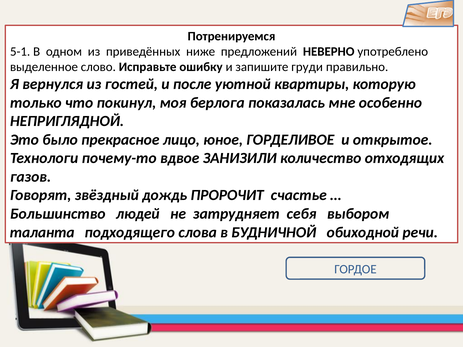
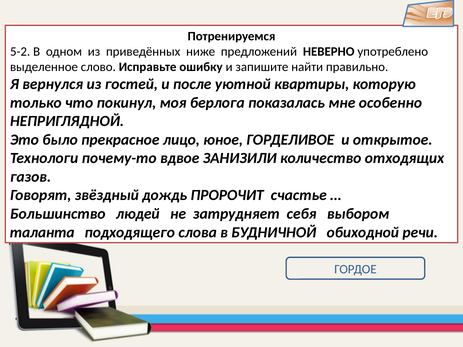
5-1: 5-1 -> 5-2
груди: груди -> найти
